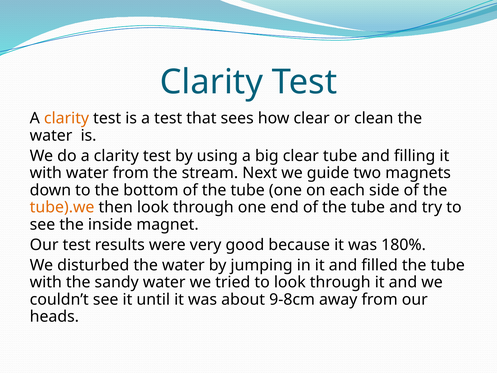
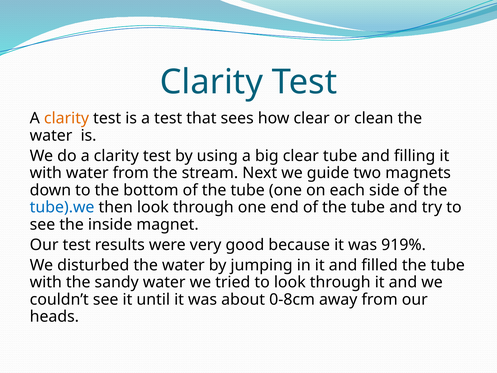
tube).we colour: orange -> blue
180%: 180% -> 919%
9-8cm: 9-8cm -> 0-8cm
